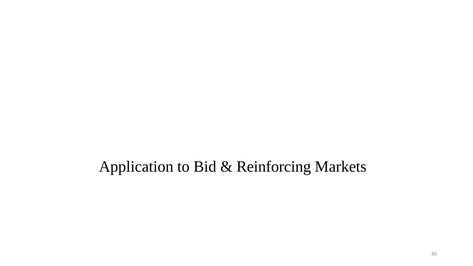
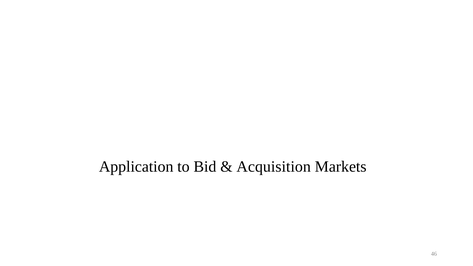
Reinforcing: Reinforcing -> Acquisition
